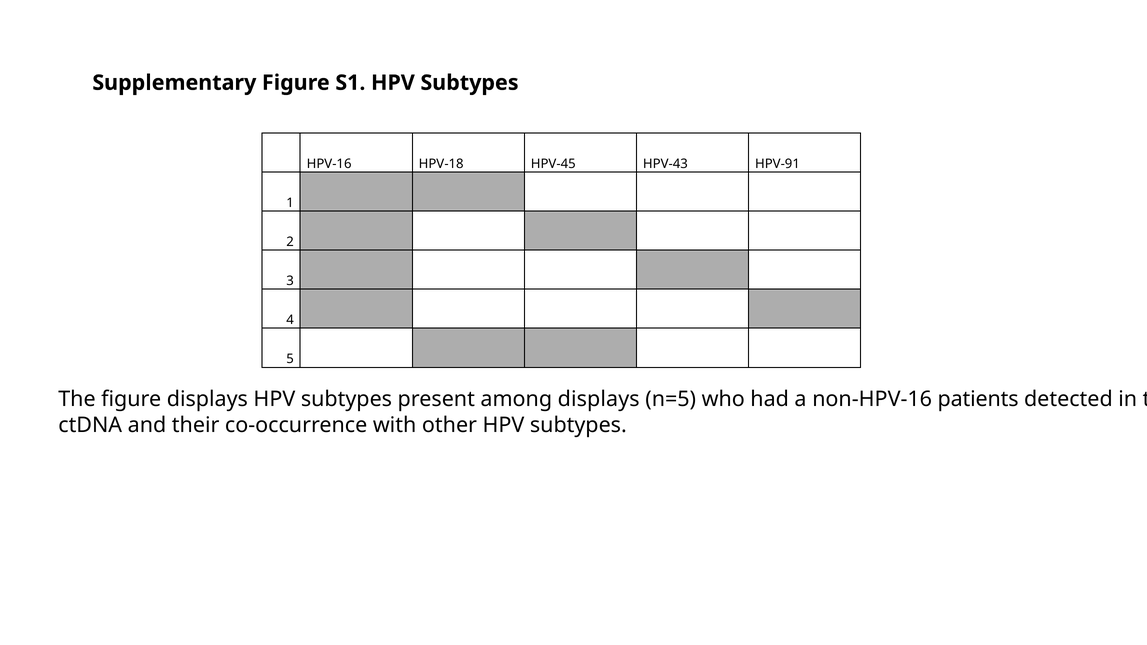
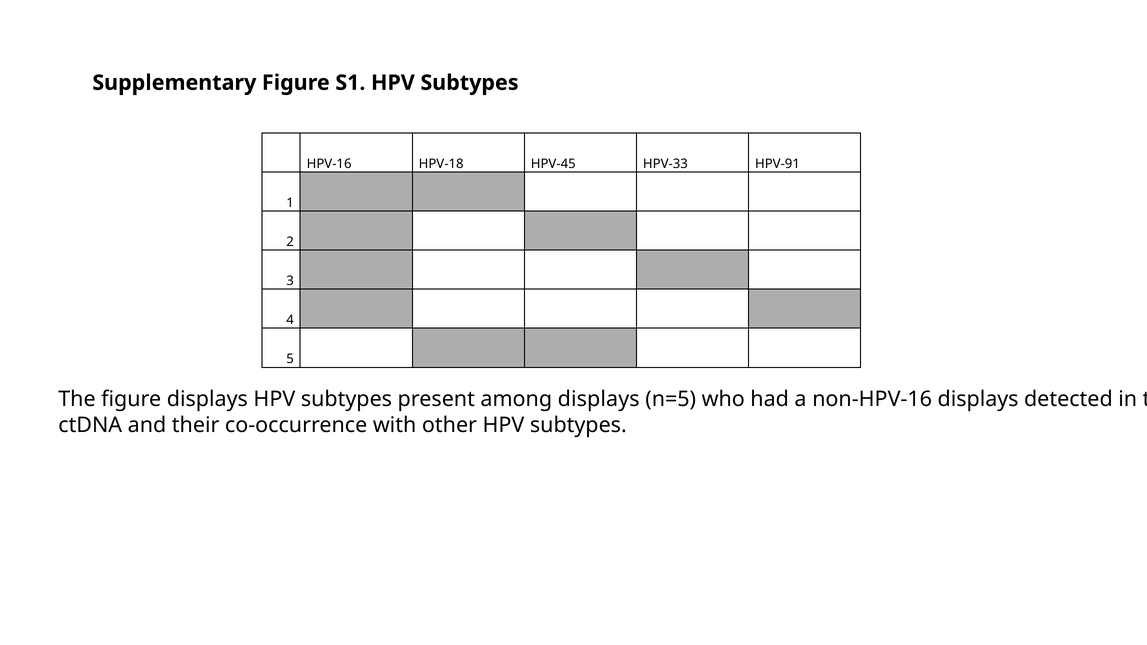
HPV-43: HPV-43 -> HPV-33
non-HPV-16 patients: patients -> displays
